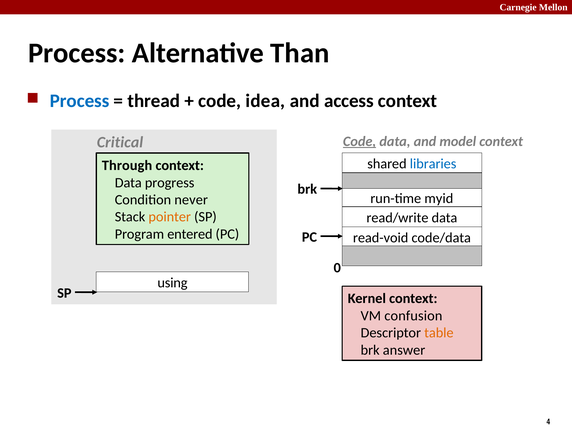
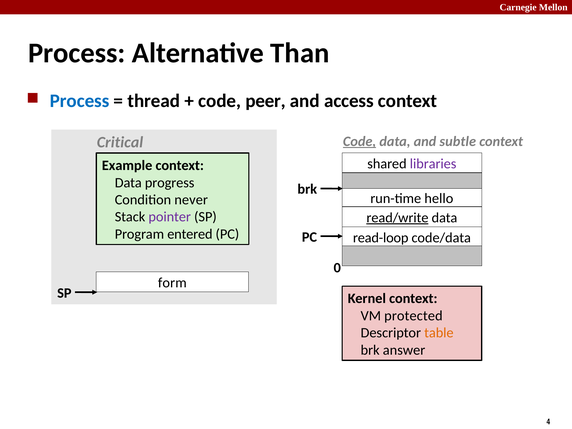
idea: idea -> peer
model: model -> subtle
libraries colour: blue -> purple
Through: Through -> Example
myid: myid -> hello
pointer colour: orange -> purple
read/write underline: none -> present
read-void: read-void -> read-loop
using: using -> form
confusion: confusion -> protected
